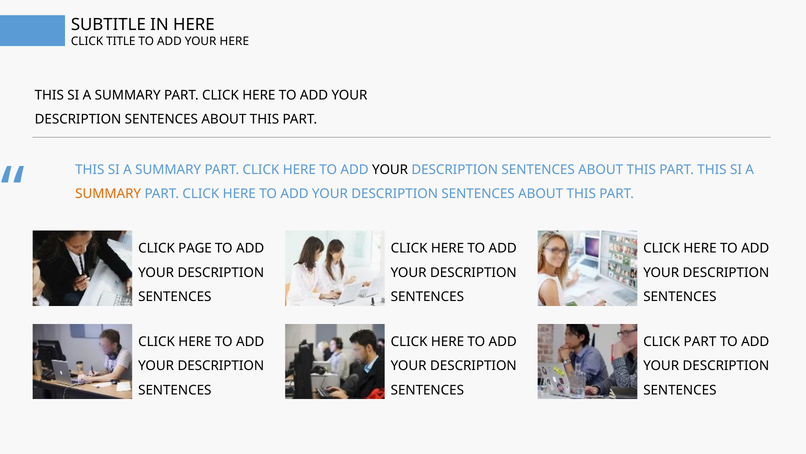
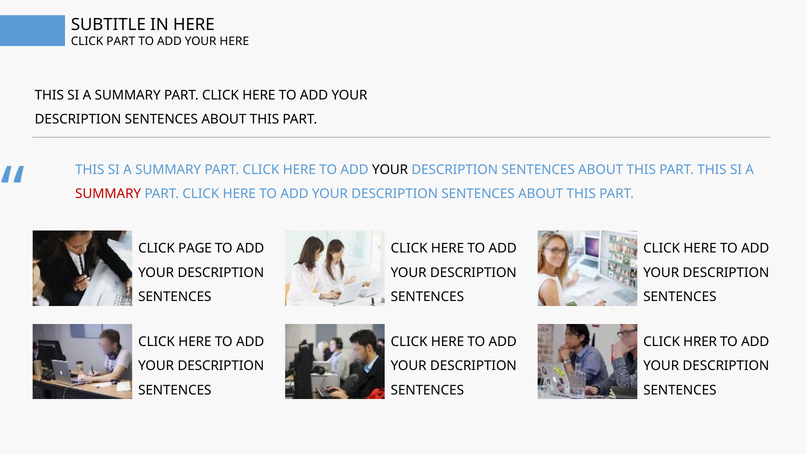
CLICK TITLE: TITLE -> PART
SUMMARY at (108, 194) colour: orange -> red
CLICK PART: PART -> HRER
